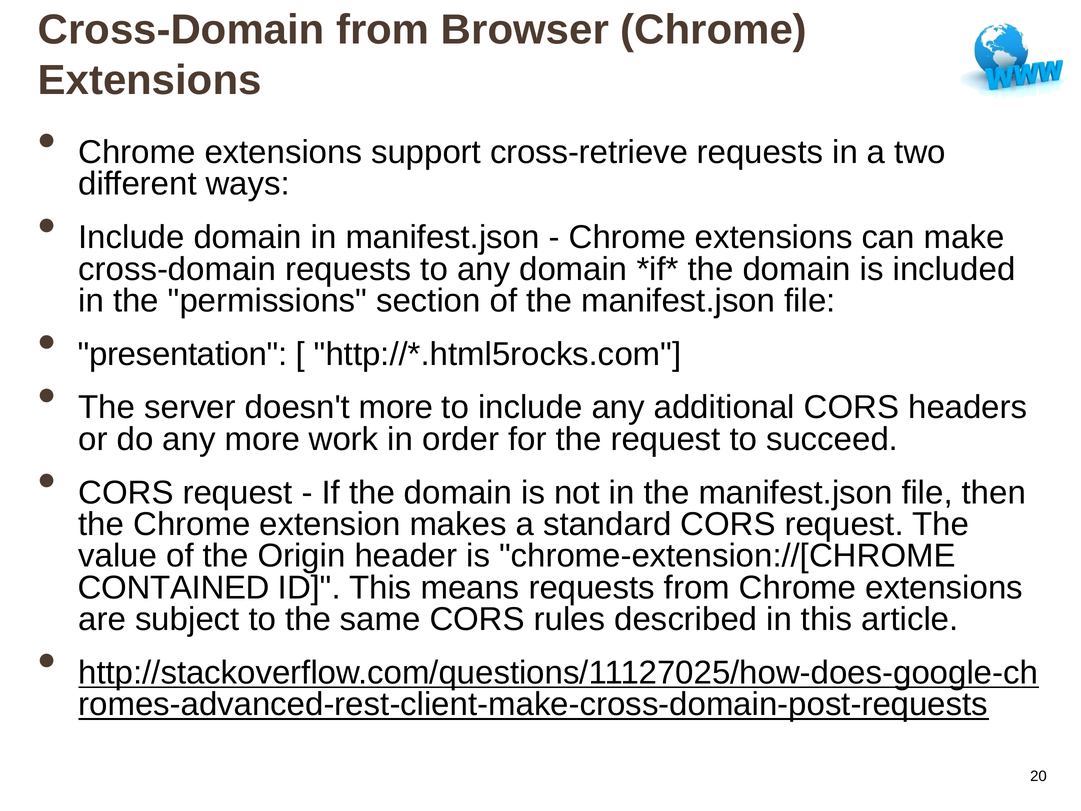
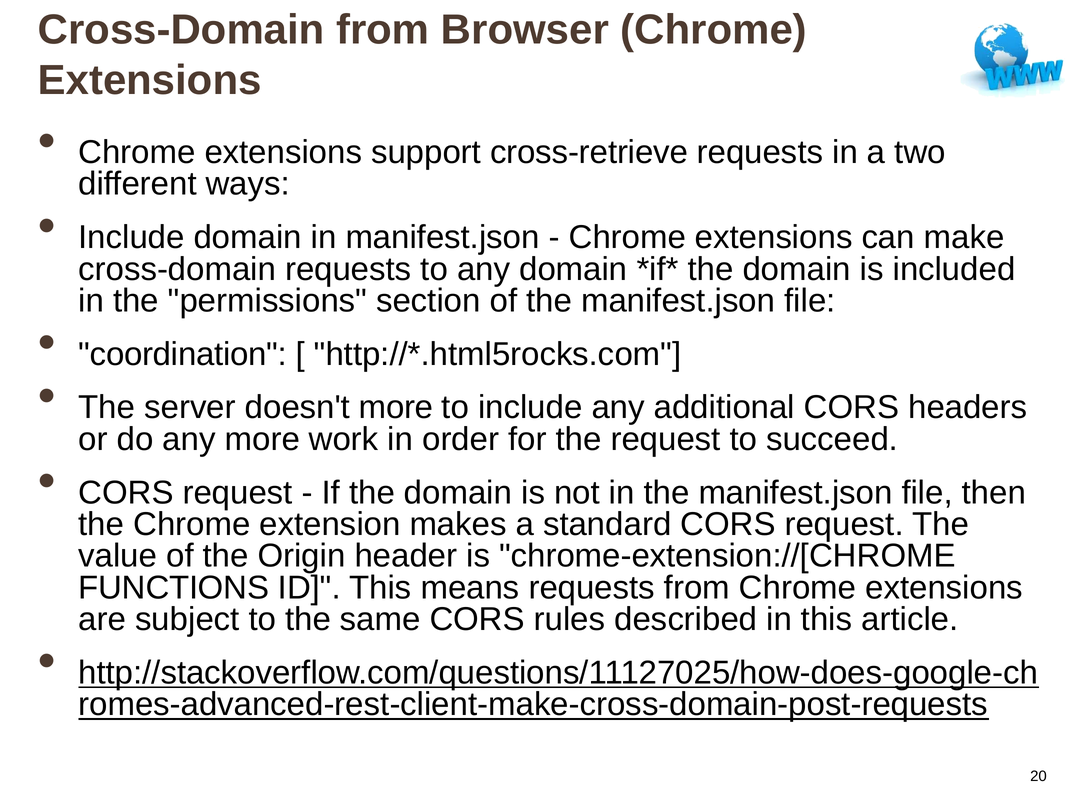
presentation: presentation -> coordination
CONTAINED: CONTAINED -> FUNCTIONS
